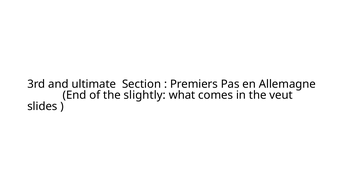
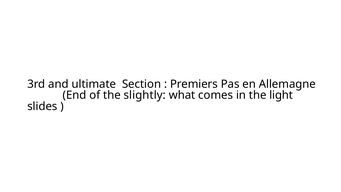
veut: veut -> light
